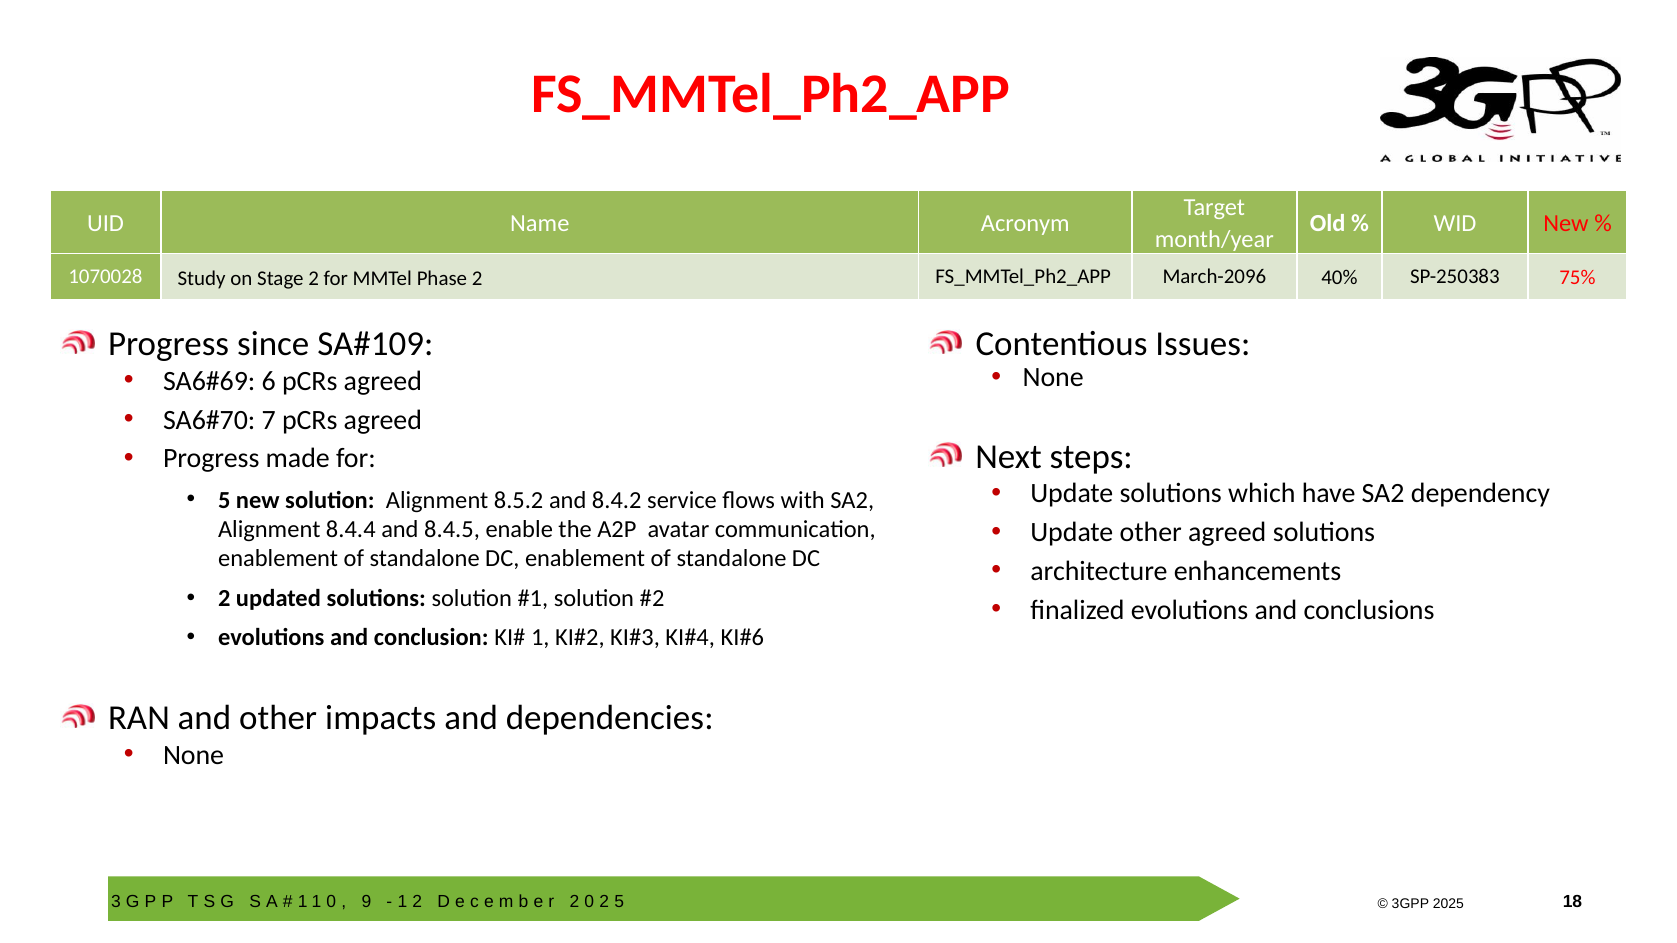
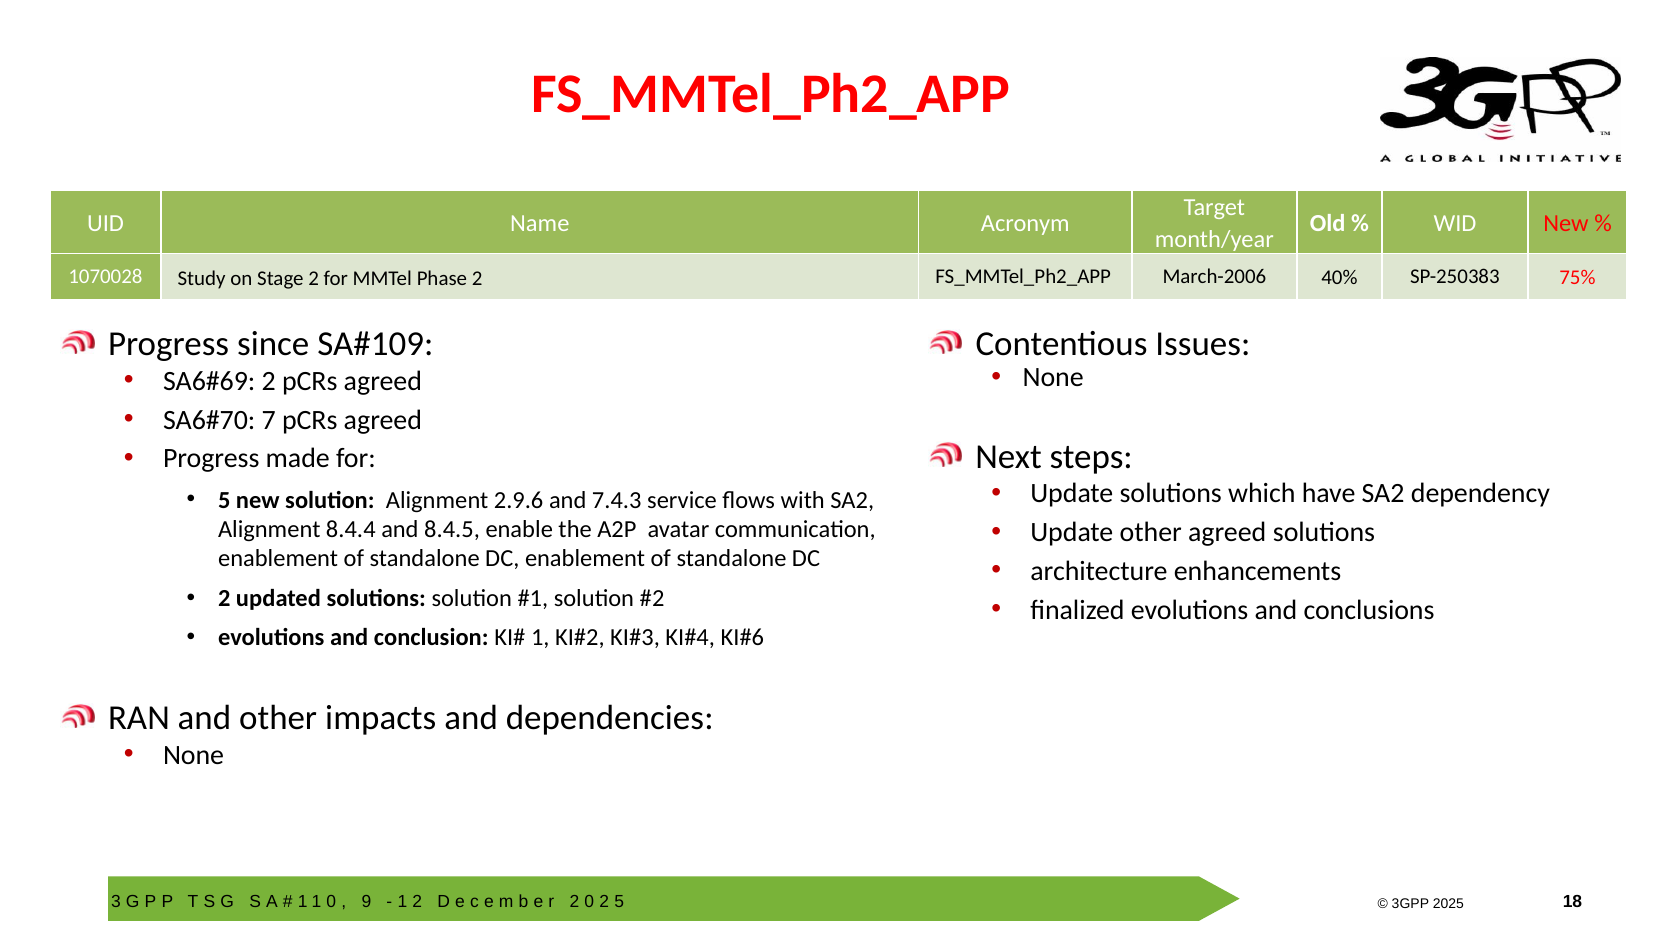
March-2096: March-2096 -> March-2006
6 at (269, 381): 6 -> 2
8.5.2: 8.5.2 -> 2.9.6
8.4.2: 8.4.2 -> 7.4.3
